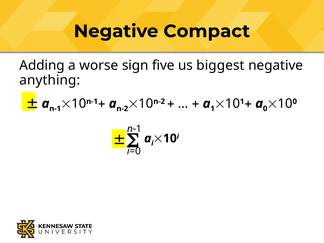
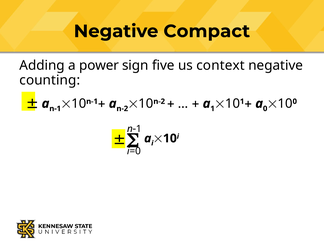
worse: worse -> power
biggest: biggest -> context
anything: anything -> counting
